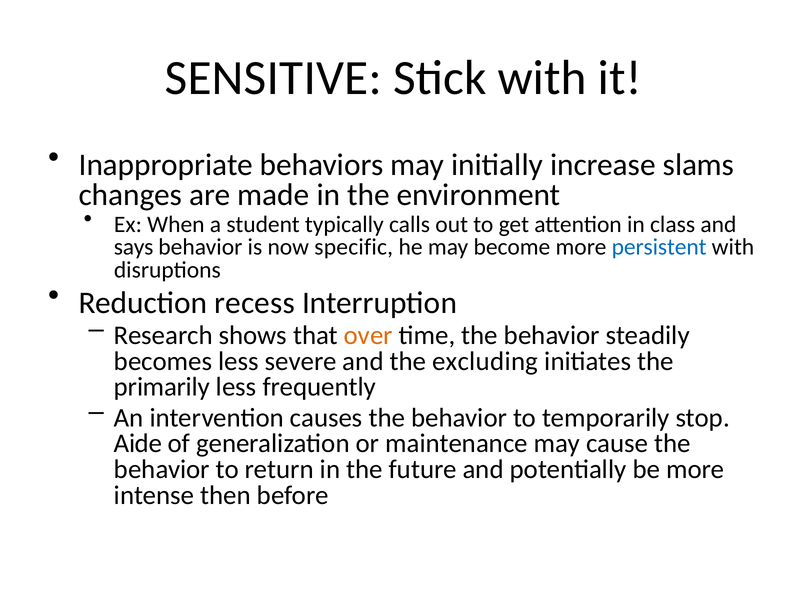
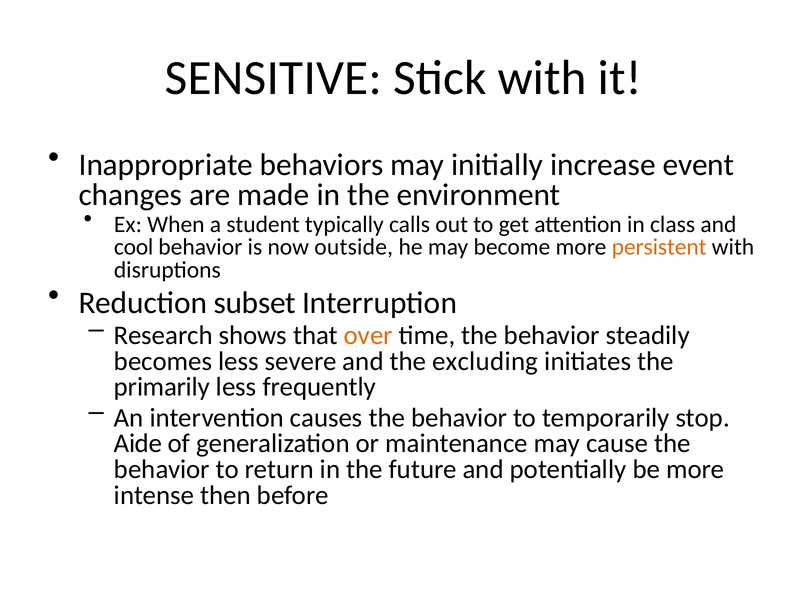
slams: slams -> event
says: says -> cool
specific: specific -> outside
persistent colour: blue -> orange
recess: recess -> subset
